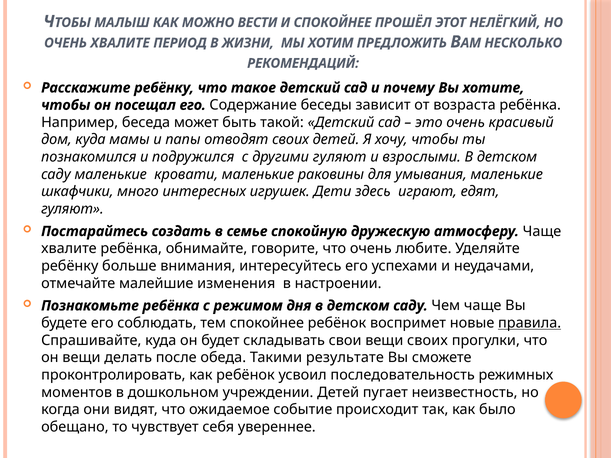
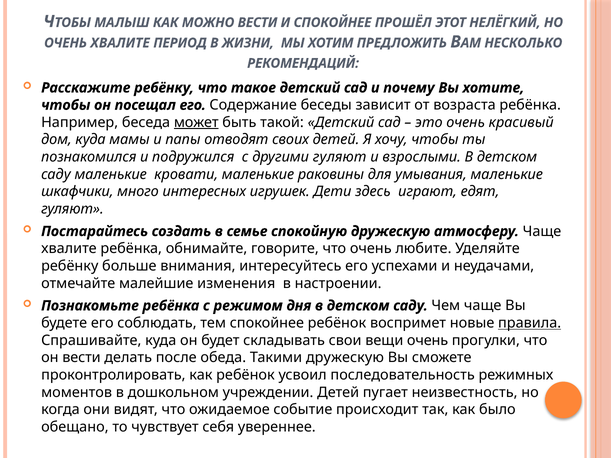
может underline: none -> present
вещи своих: своих -> очень
он вещи: вещи -> вести
Такими результате: результате -> дружескую
